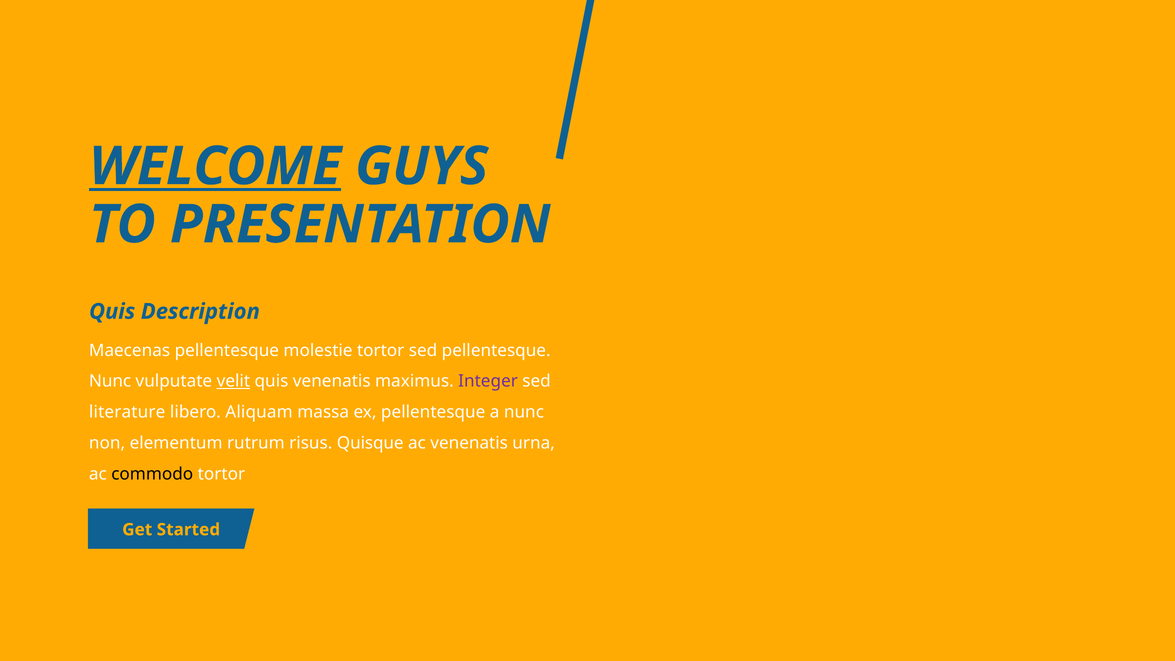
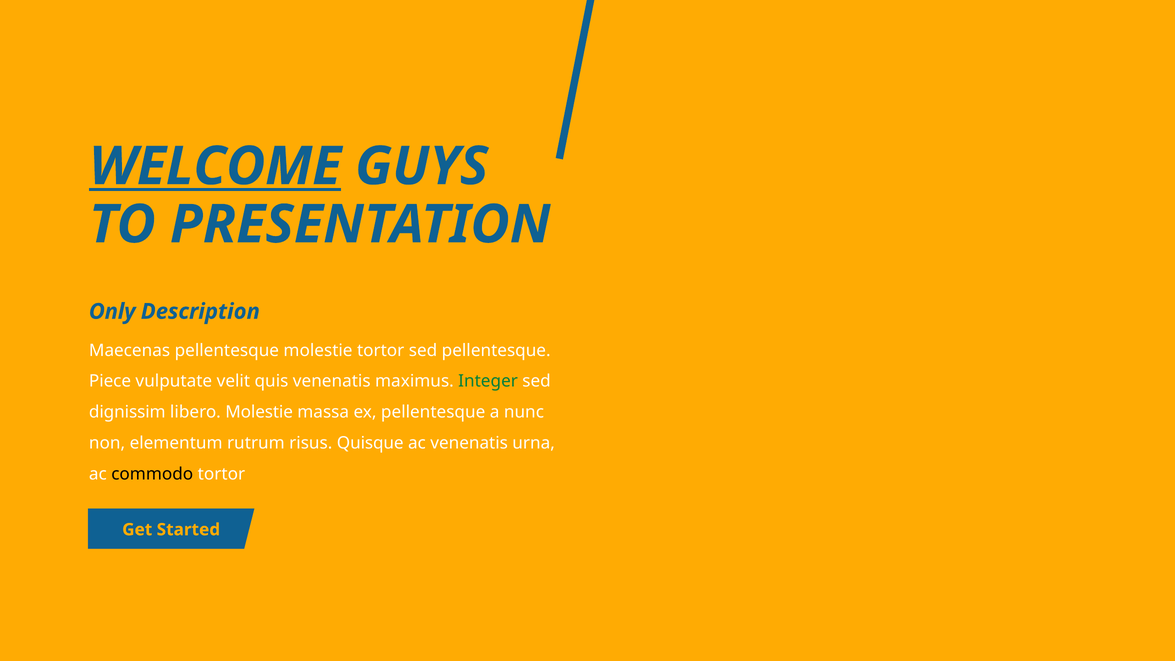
Quis at (112, 312): Quis -> Only
Nunc at (110, 381): Nunc -> Piece
velit underline: present -> none
Integer colour: purple -> green
literature: literature -> dignissim
libero Aliquam: Aliquam -> Molestie
